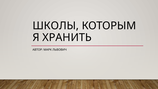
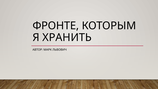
ШКОЛЫ: ШКОЛЫ -> ФРОНТЕ
